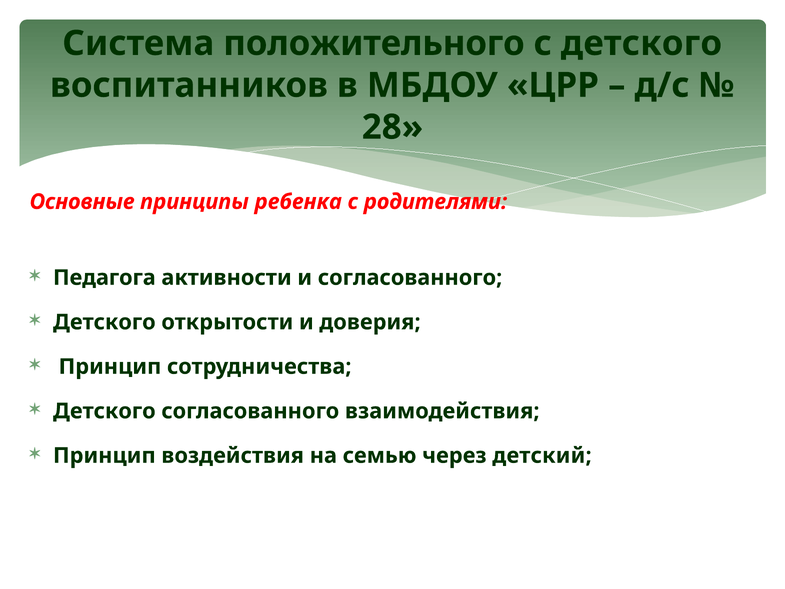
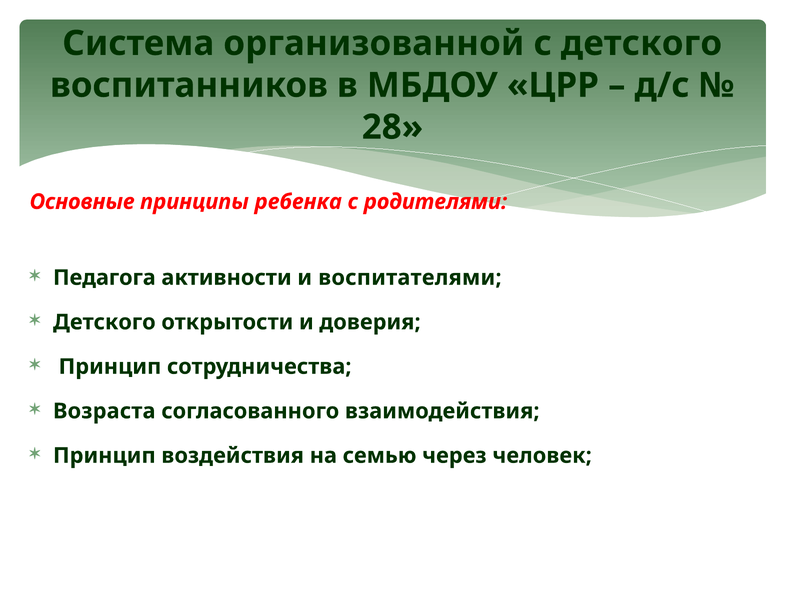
положительного: положительного -> организованной
и согласованного: согласованного -> воспитателями
Детского at (104, 411): Детского -> Возраста
детский: детский -> человек
